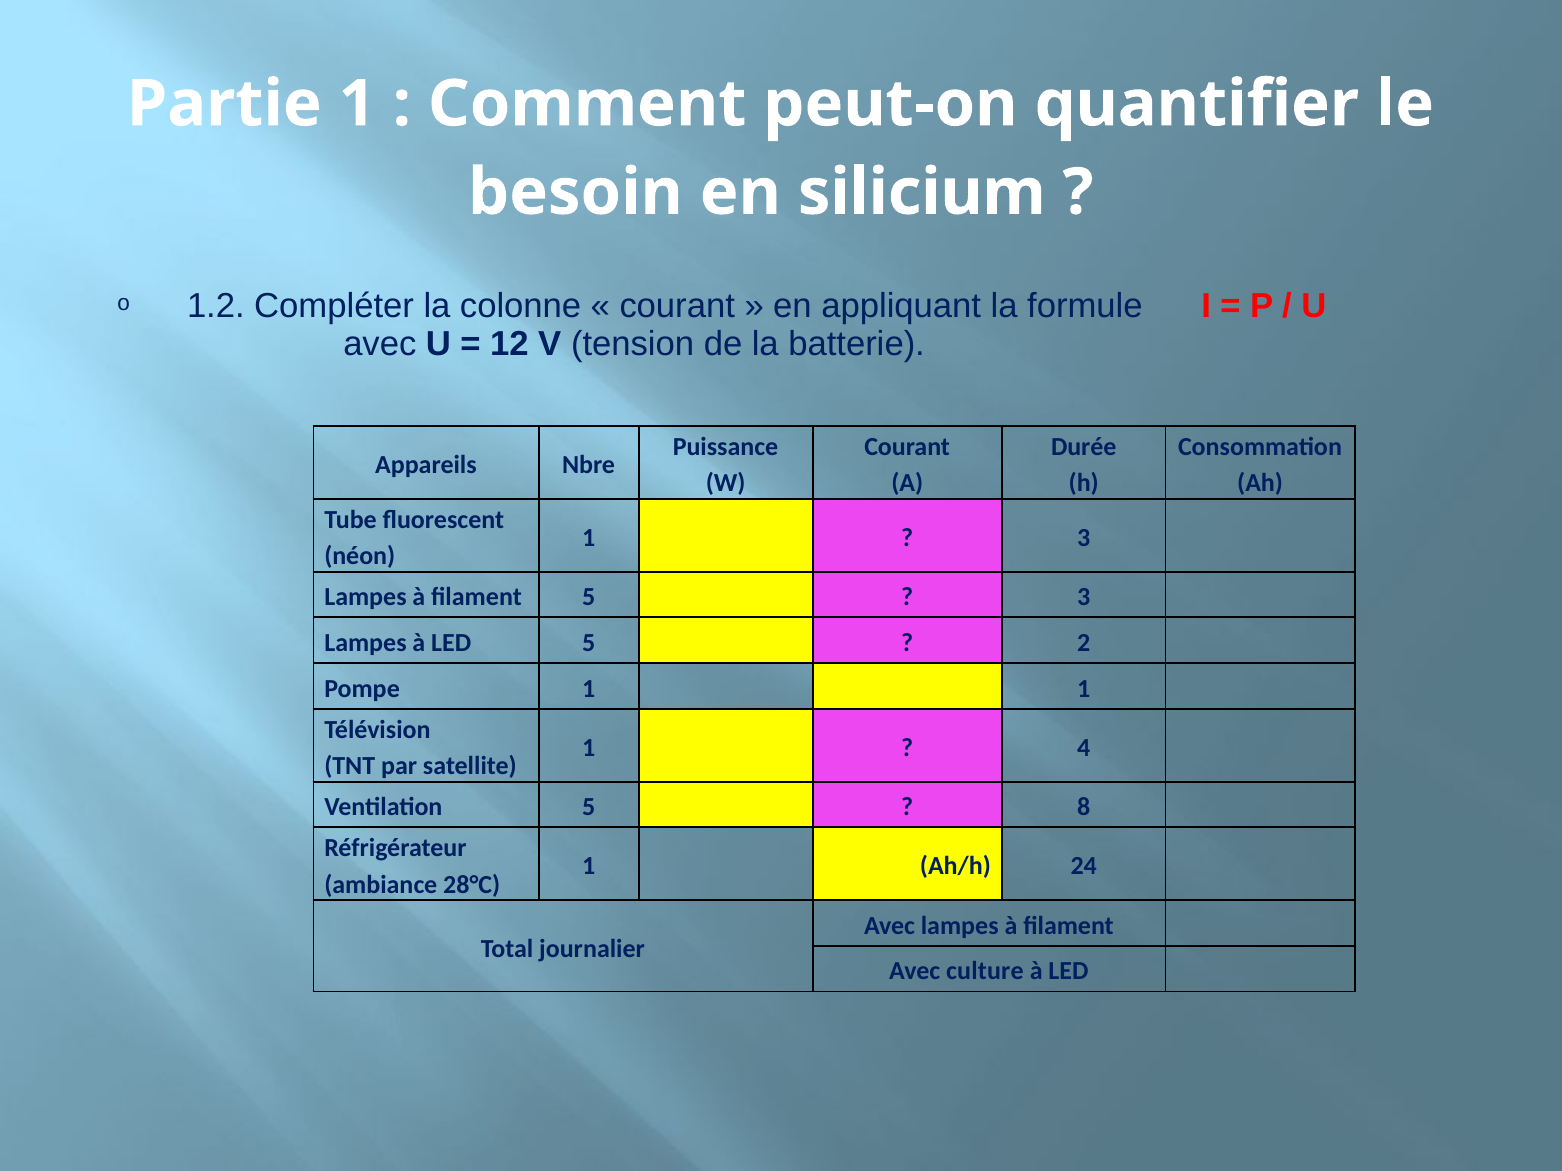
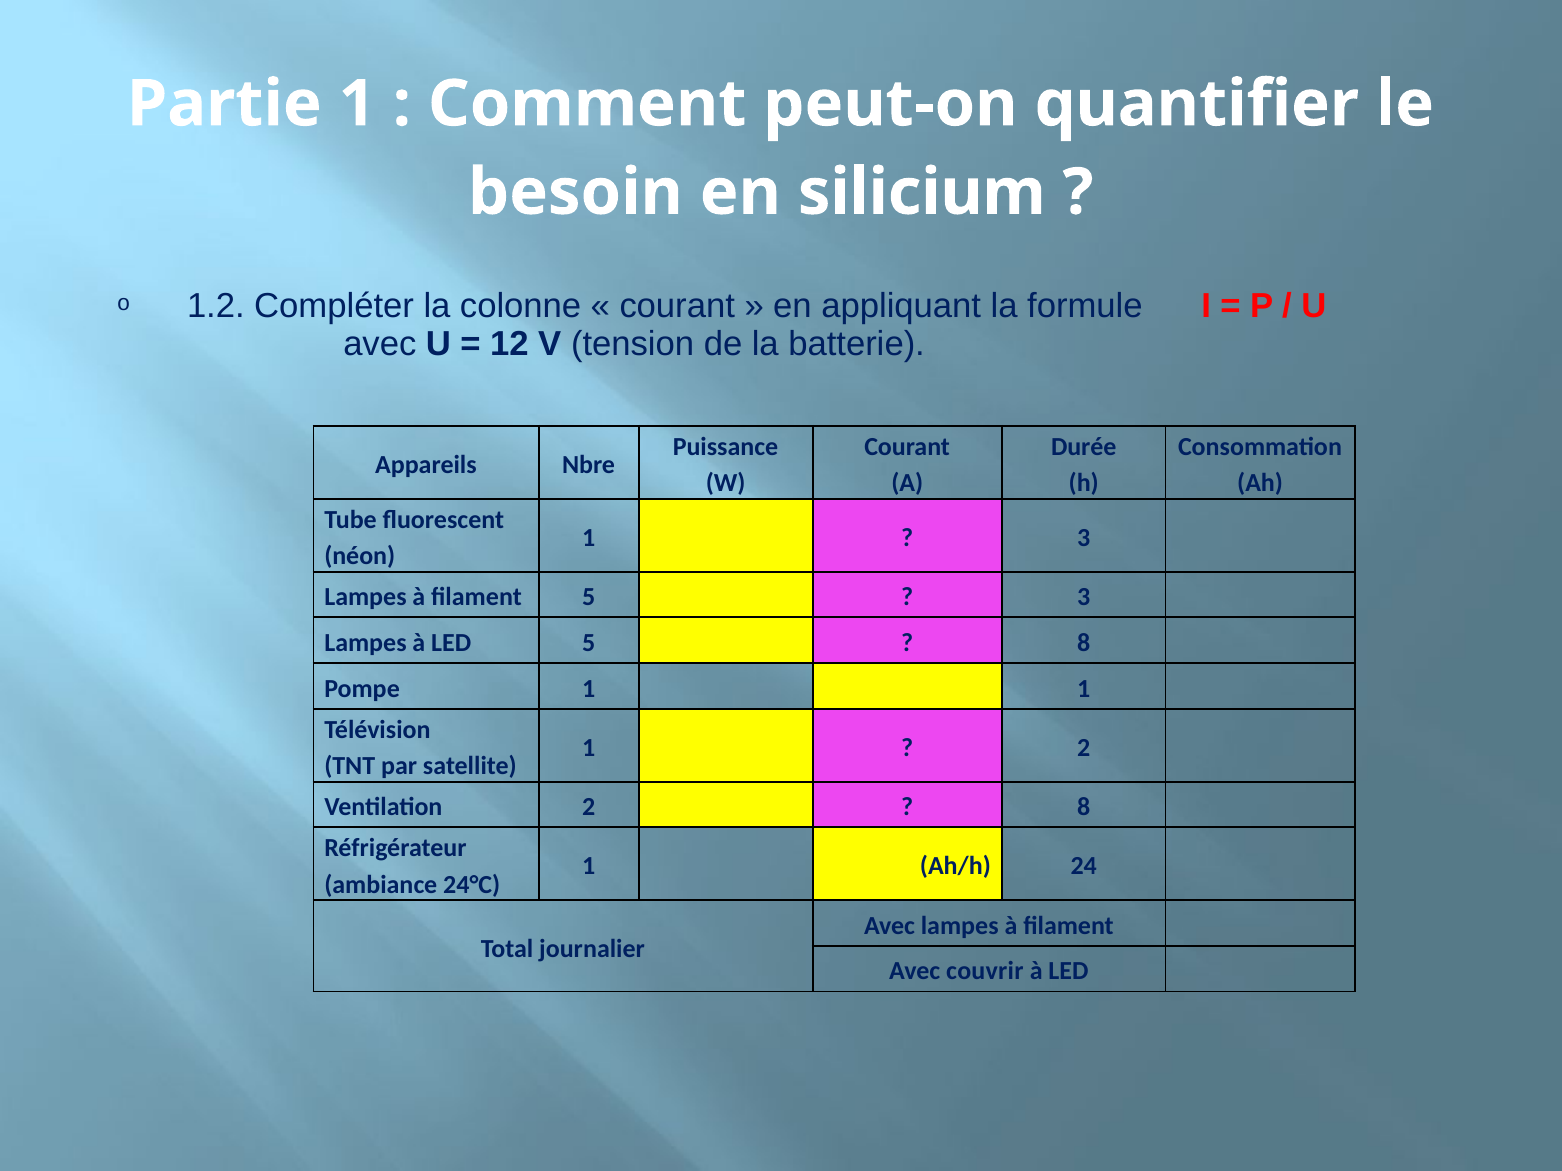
2 at (1084, 643): 2 -> 8
4 at (1084, 748): 4 -> 2
Ventilation 5: 5 -> 2
28°C: 28°C -> 24°C
culture: culture -> couvrir
